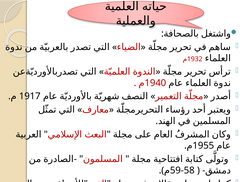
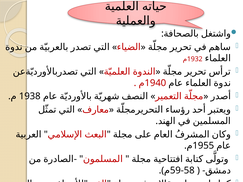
1917: 1917 -> 1938
